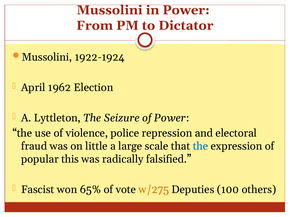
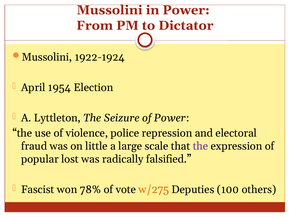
1962: 1962 -> 1954
the at (200, 146) colour: blue -> purple
this: this -> lost
65%: 65% -> 78%
